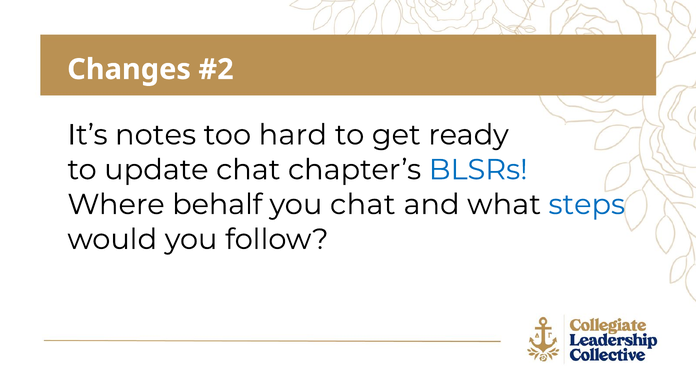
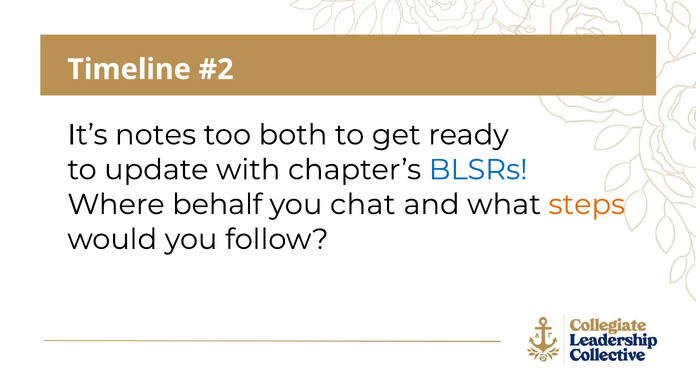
Changes: Changes -> Timeline
hard: hard -> both
update chat: chat -> with
steps colour: blue -> orange
